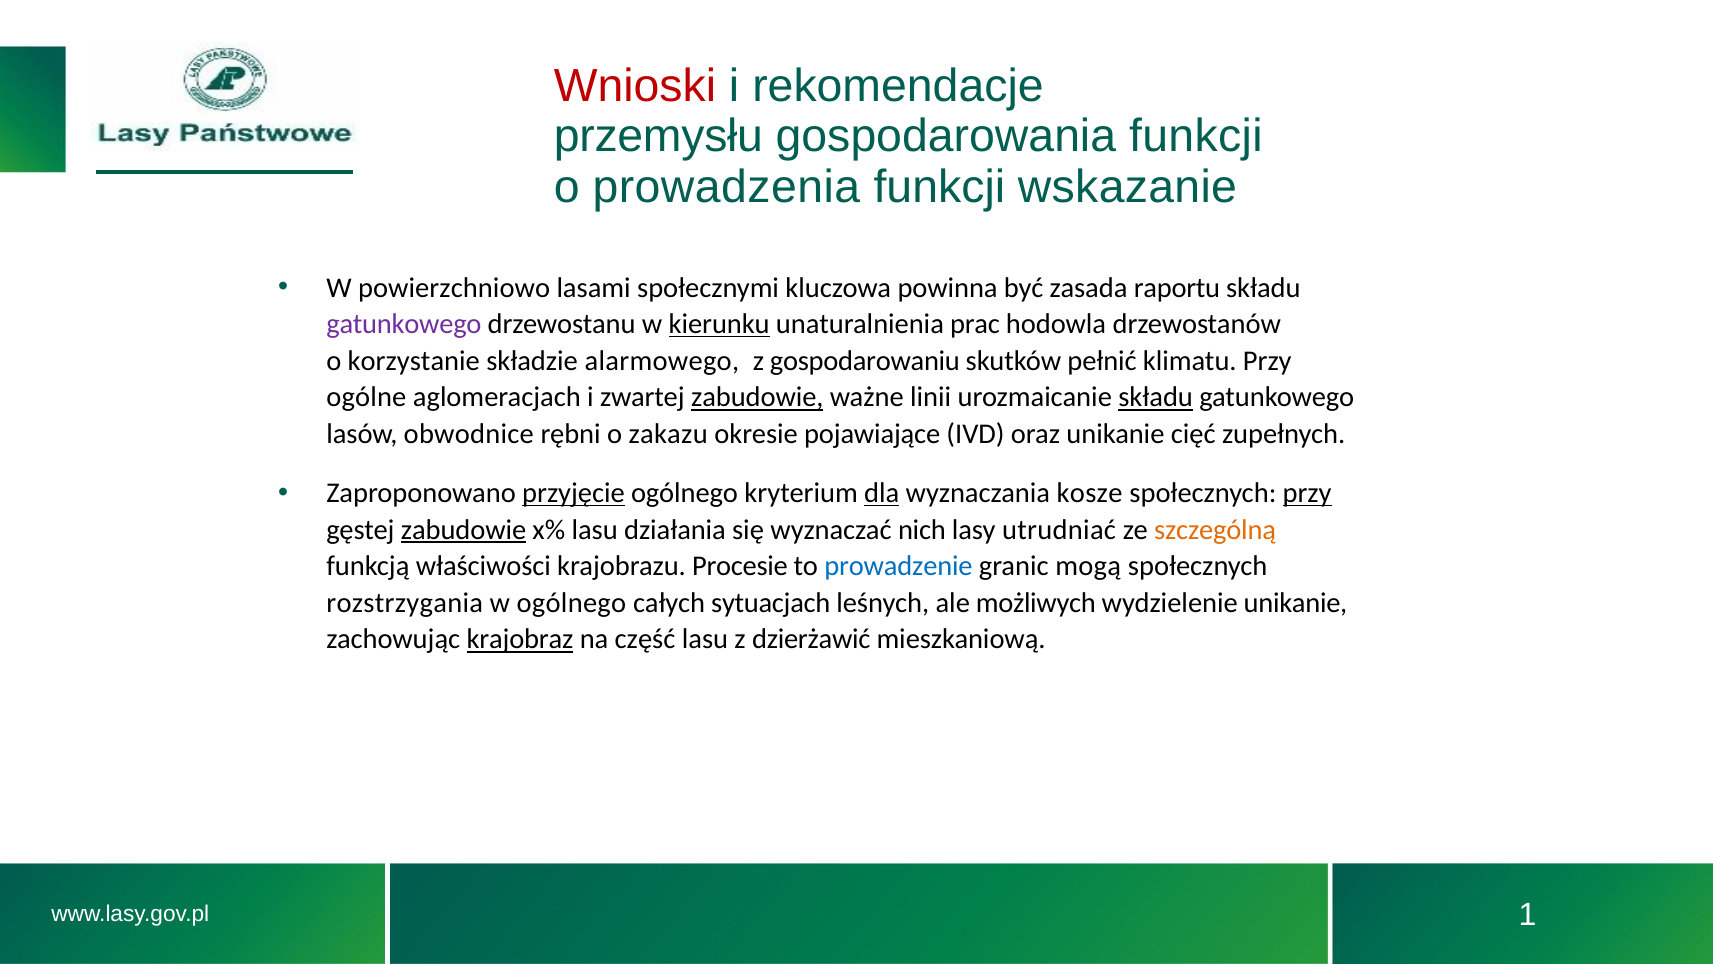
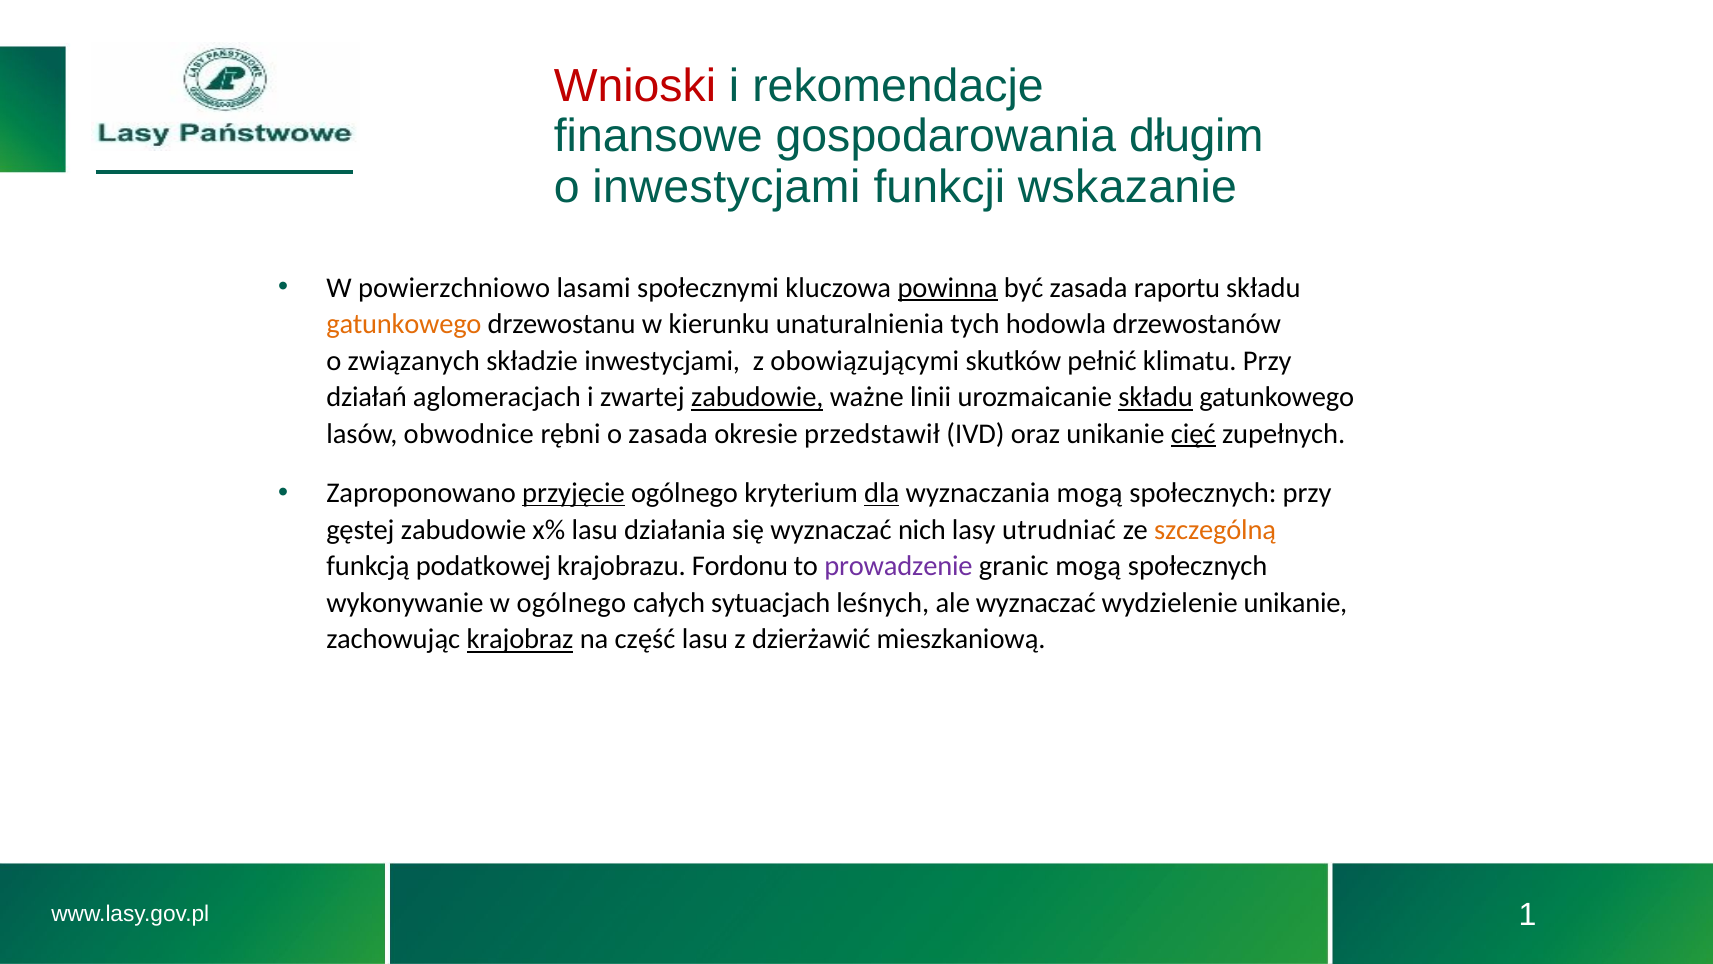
przemysłu: przemysłu -> finansowe
gospodarowania funkcji: funkcji -> długim
o prowadzenia: prowadzenia -> inwestycjami
powinna underline: none -> present
gatunkowego at (404, 324) colour: purple -> orange
kierunku underline: present -> none
prac: prac -> tych
korzystanie: korzystanie -> związanych
składzie alarmowego: alarmowego -> inwestycjami
gospodarowaniu: gospodarowaniu -> obowiązującymi
ogólne: ogólne -> działań
o zakazu: zakazu -> zasada
pojawiające: pojawiające -> przedstawił
cięć underline: none -> present
wyznaczania kosze: kosze -> mogą
przy at (1307, 493) underline: present -> none
zabudowie at (464, 530) underline: present -> none
właściwości: właściwości -> podatkowej
Procesie: Procesie -> Fordonu
prowadzenie colour: blue -> purple
rozstrzygania: rozstrzygania -> wykonywanie
ale możliwych: możliwych -> wyznaczać
